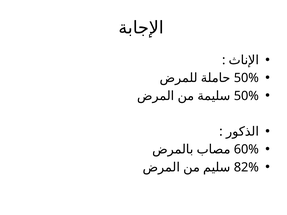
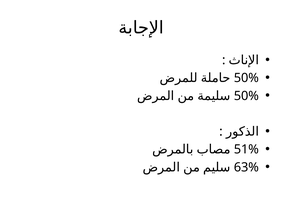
60%: 60% -> 51%
82%: 82% -> 63%
